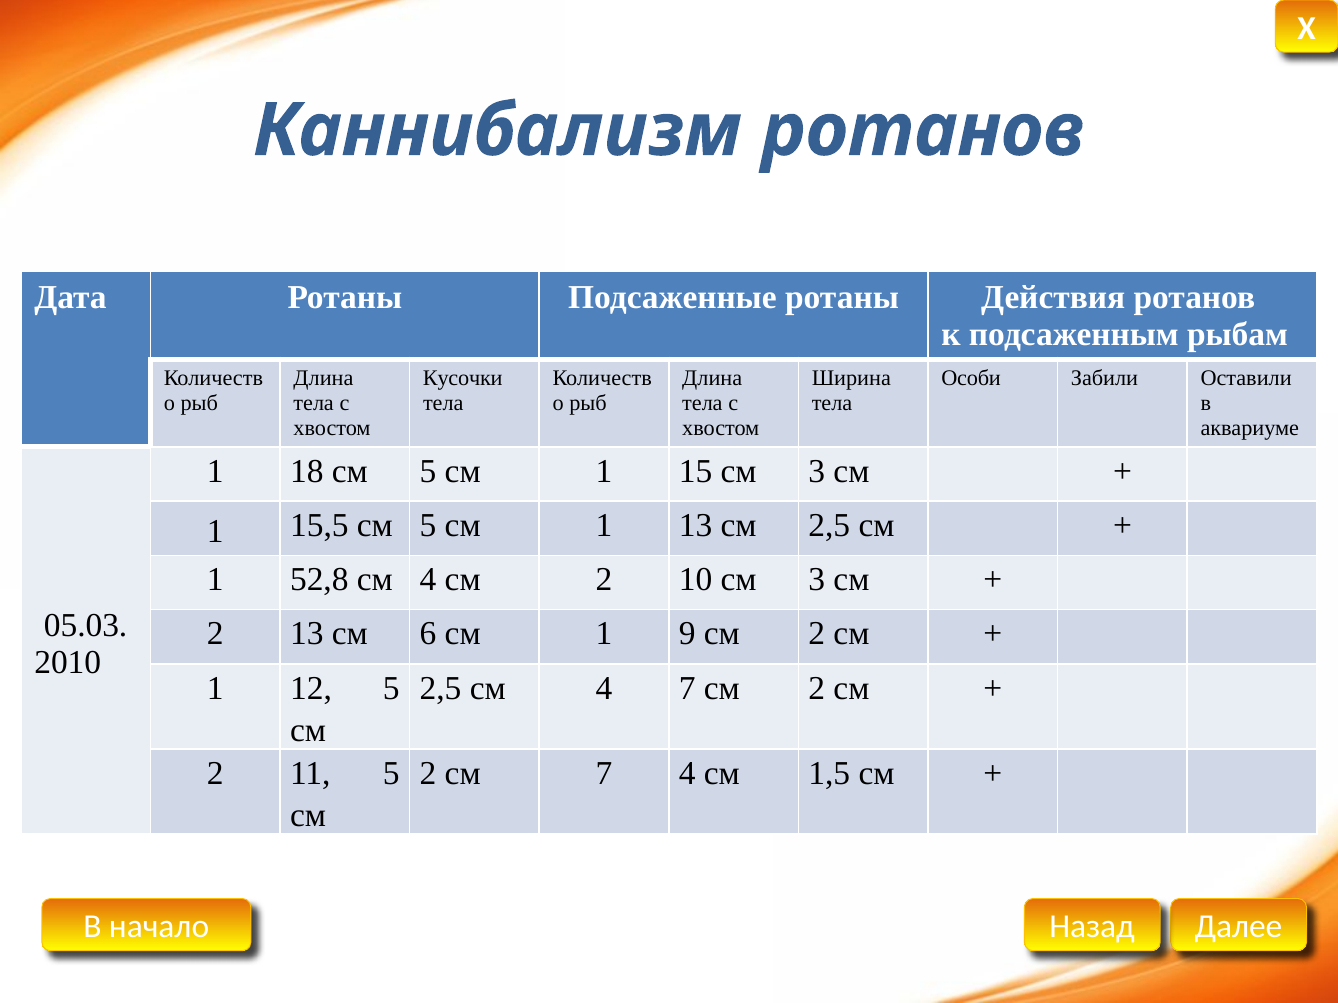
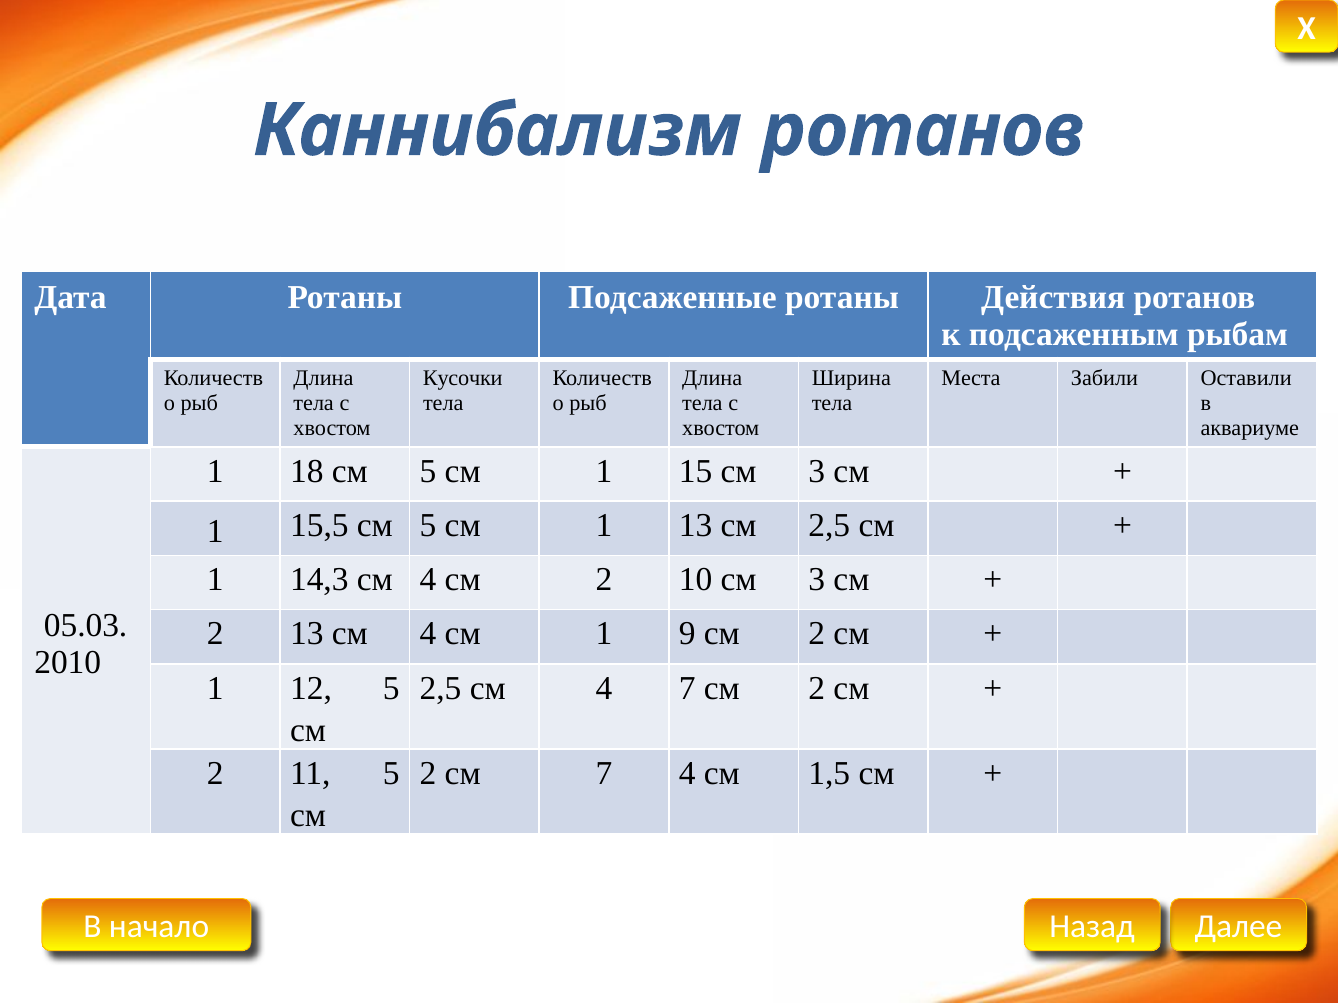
Особи: Особи -> Места
52,8: 52,8 -> 14,3
13 см 6: 6 -> 4
